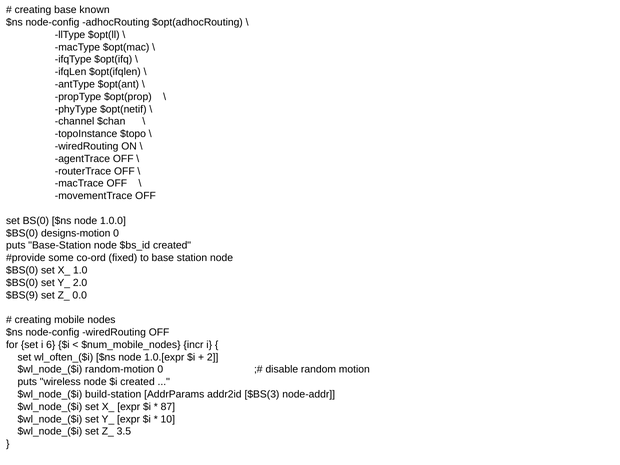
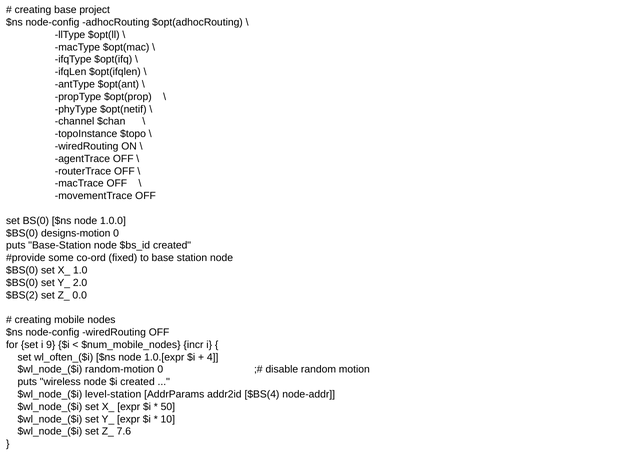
known: known -> project
$BS(9: $BS(9 -> $BS(2
6: 6 -> 9
2: 2 -> 4
build-station: build-station -> level-station
$BS(3: $BS(3 -> $BS(4
87: 87 -> 50
3.5: 3.5 -> 7.6
